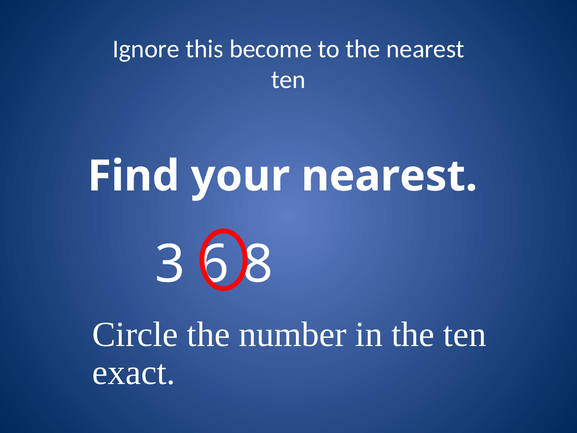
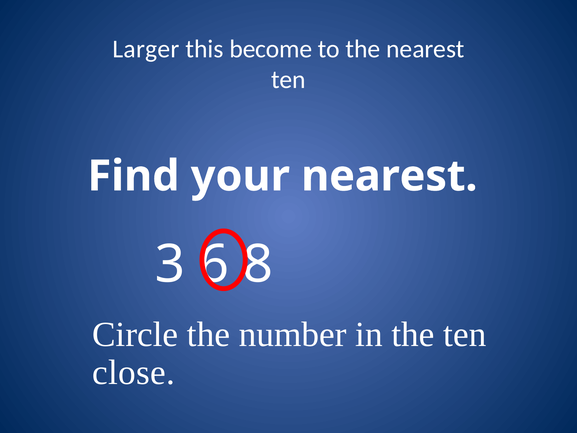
Ignore: Ignore -> Larger
exact: exact -> close
